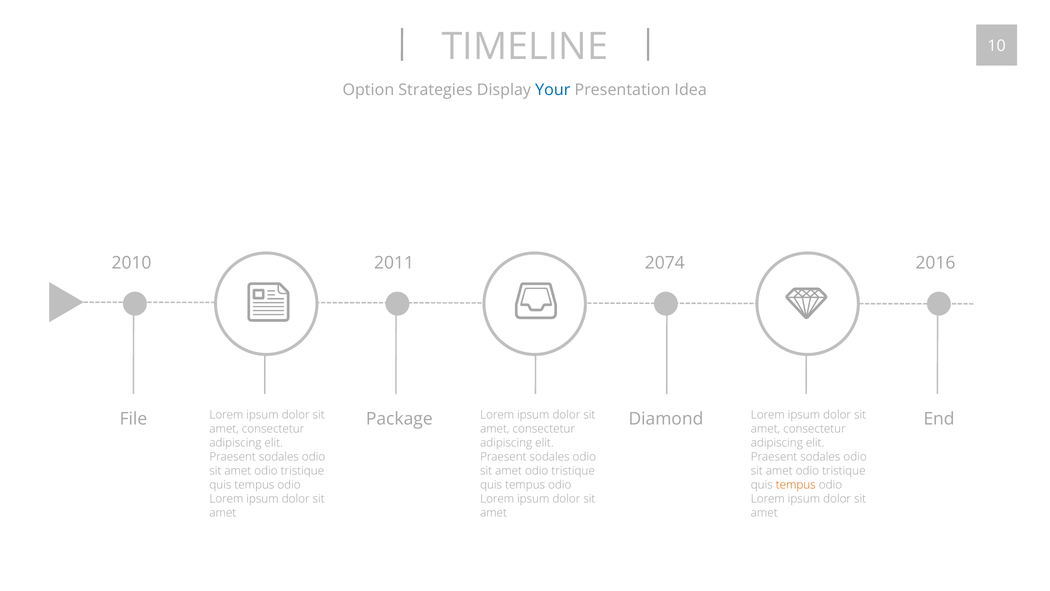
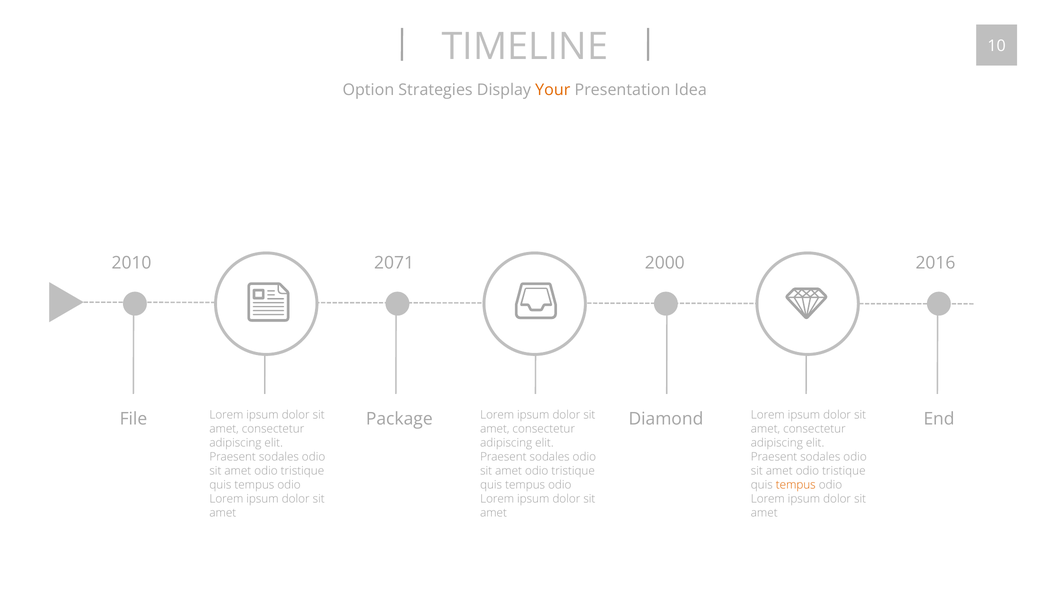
Your colour: blue -> orange
2011: 2011 -> 2071
2074: 2074 -> 2000
